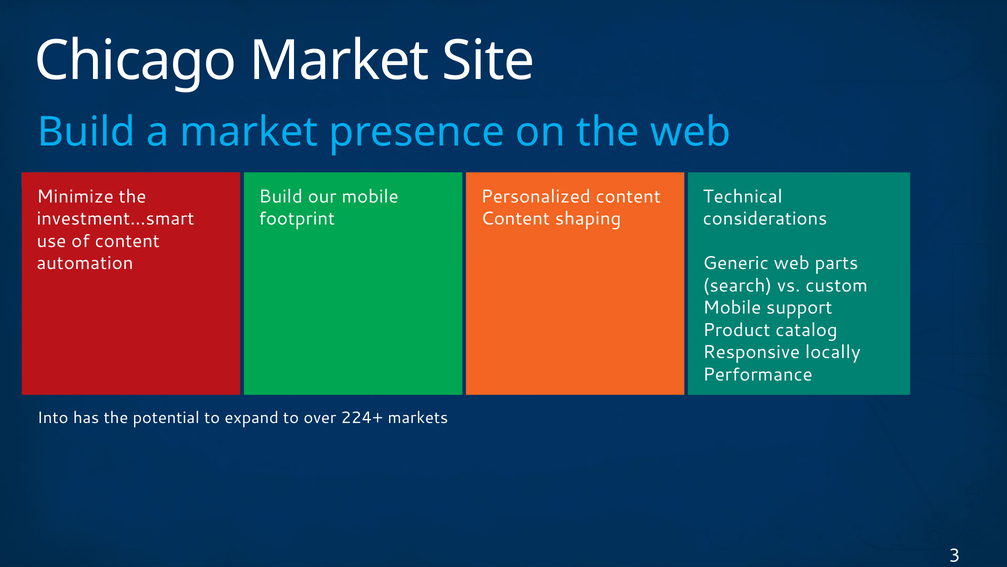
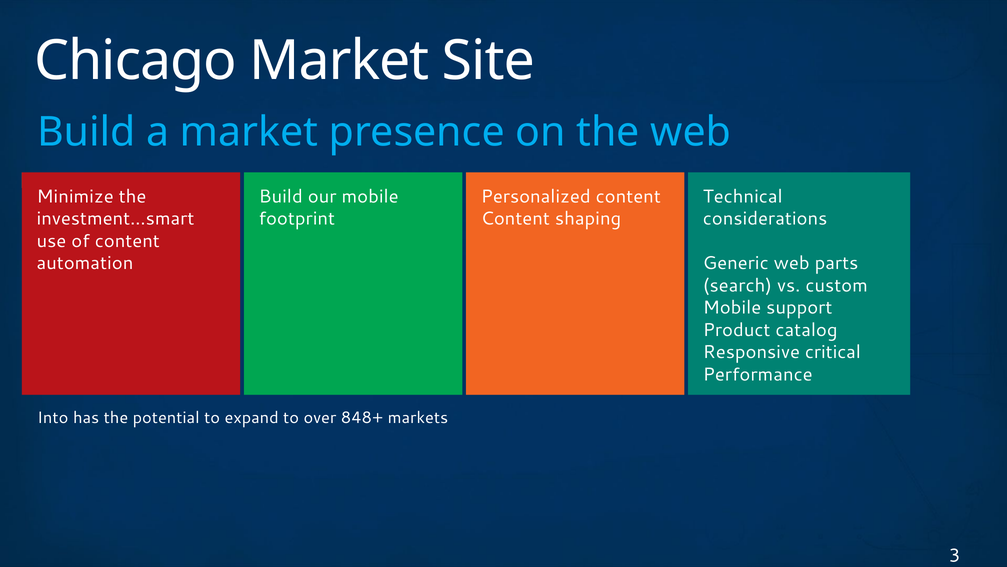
locally: locally -> critical
224+: 224+ -> 848+
